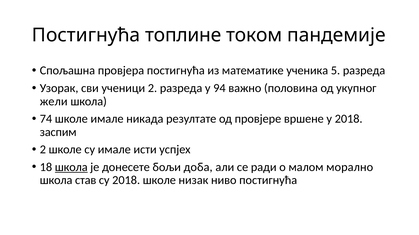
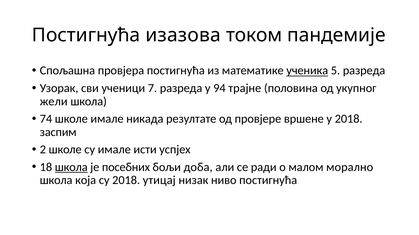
топлине: топлине -> изазова
ученика underline: none -> present
ученици 2: 2 -> 7
важно: важно -> трајне
донесете: донесете -> посебних
став: став -> која
2018 школе: школе -> утицај
